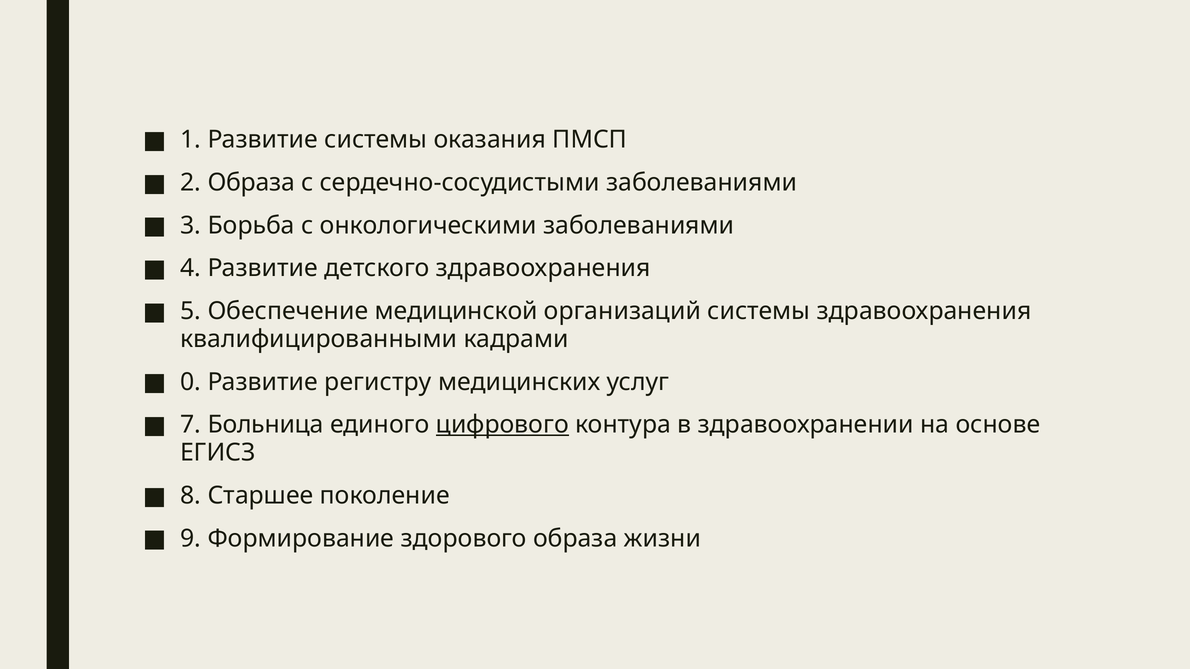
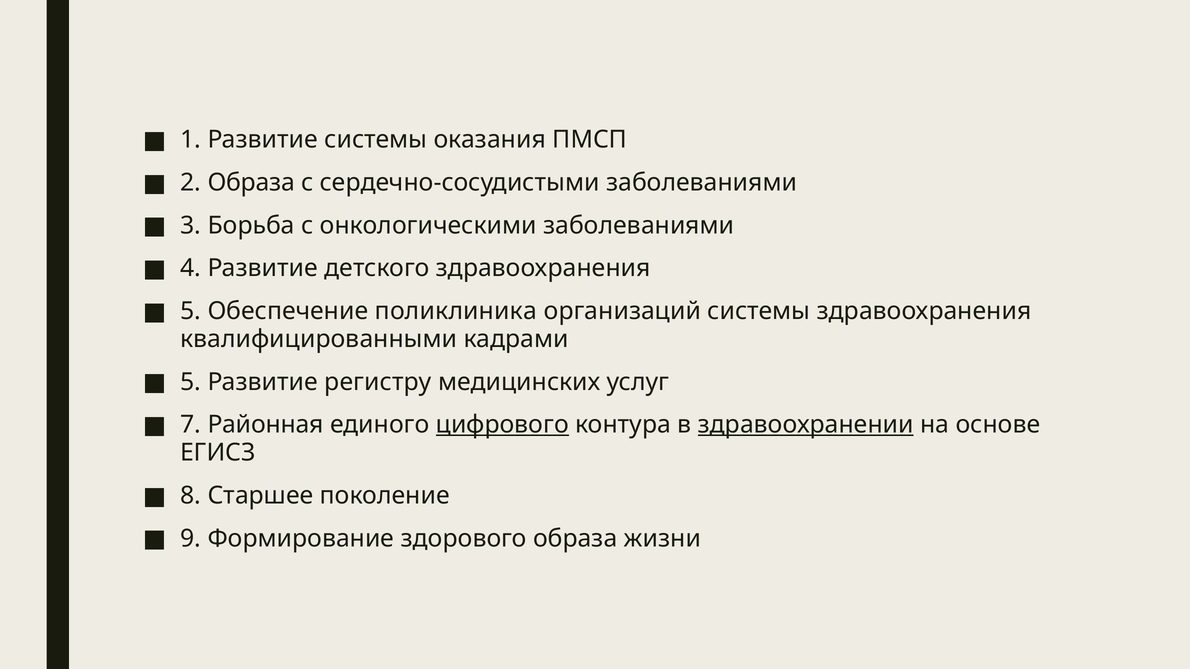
медицинской: медицинской -> поликлиника
0 at (191, 382): 0 -> 5
Больница: Больница -> Районная
здравоохранении underline: none -> present
